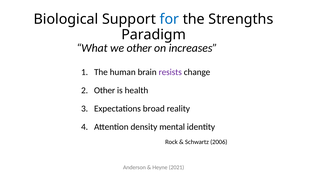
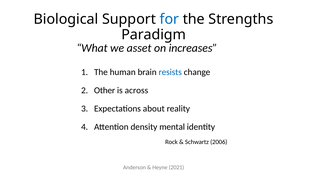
we other: other -> asset
resists colour: purple -> blue
health: health -> across
broad: broad -> about
